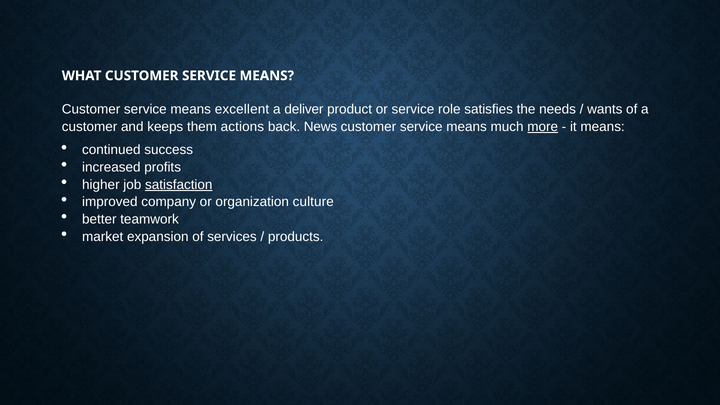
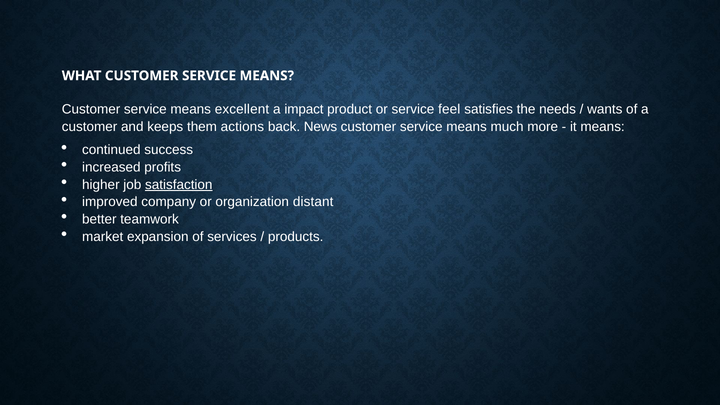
deliver: deliver -> impact
role: role -> feel
more underline: present -> none
culture: culture -> distant
